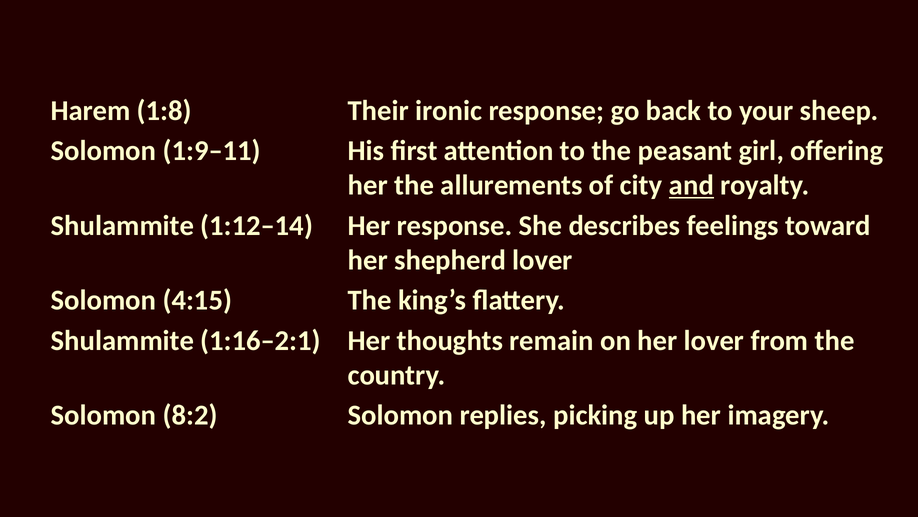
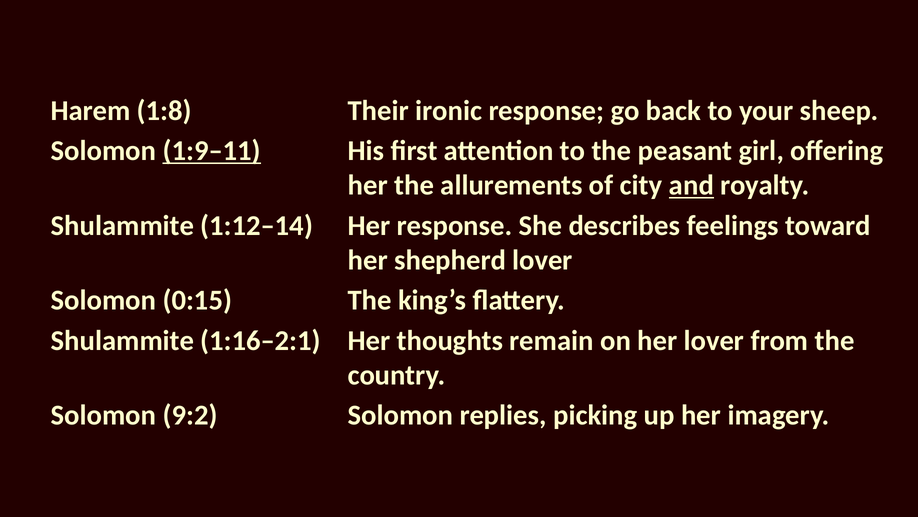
1:9–11 underline: none -> present
4:15: 4:15 -> 0:15
8:2: 8:2 -> 9:2
